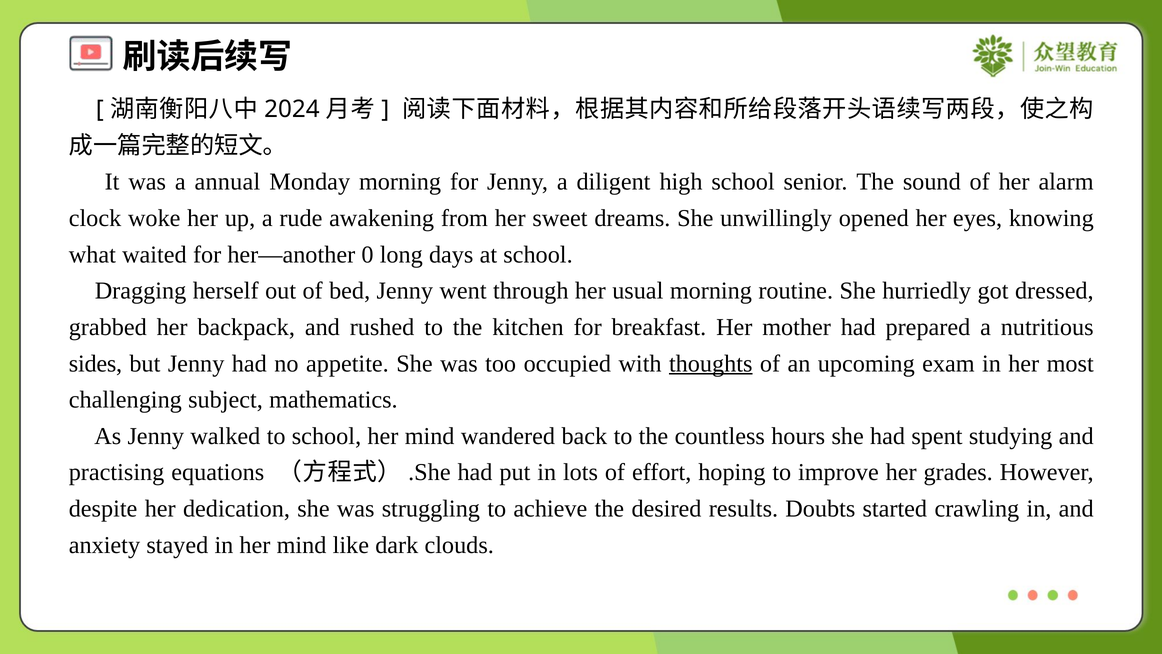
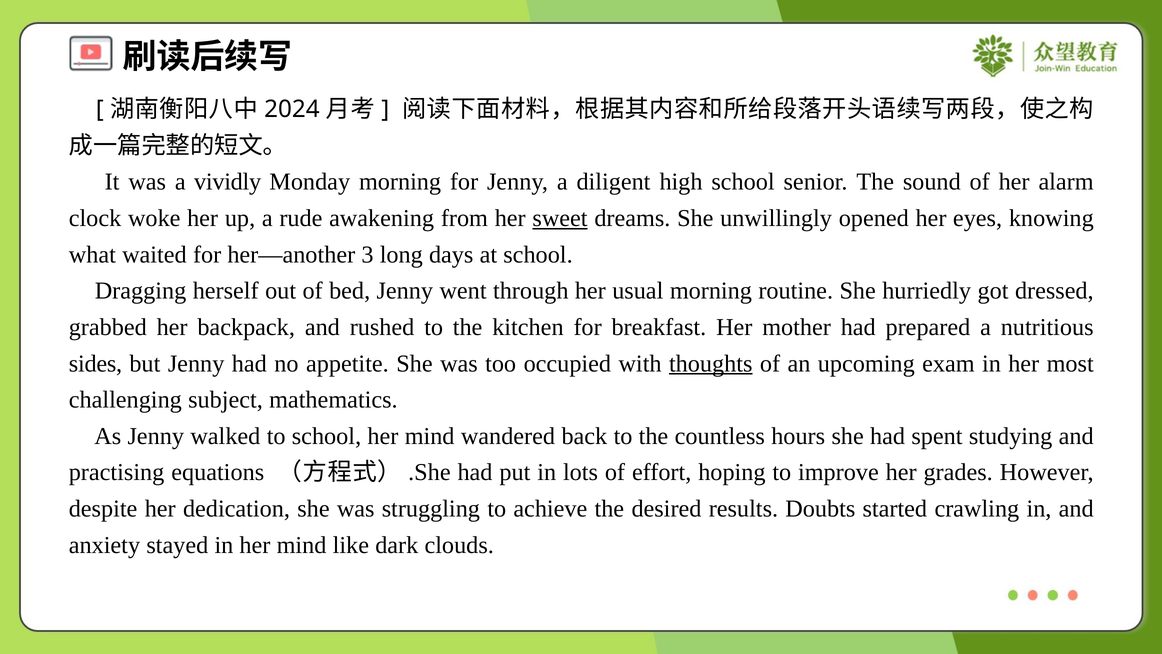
annual: annual -> vividly
sweet underline: none -> present
0: 0 -> 3
